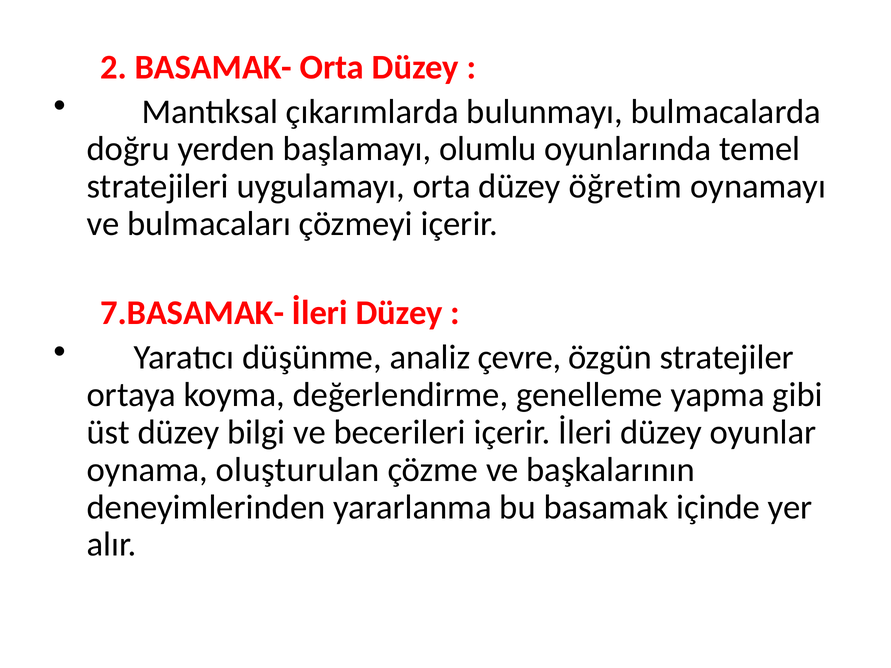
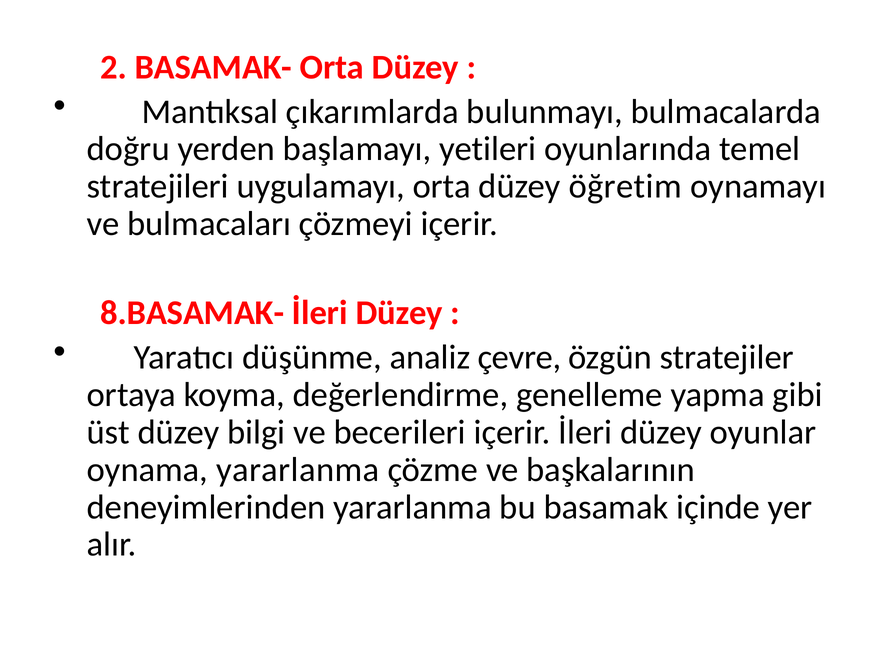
olumlu: olumlu -> yetileri
7.BASAMAK-: 7.BASAMAK- -> 8.BASAMAK-
oynama oluşturulan: oluşturulan -> yararlanma
